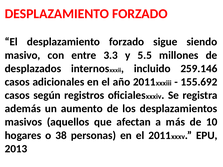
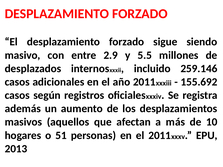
3.3: 3.3 -> 2.9
38: 38 -> 51
